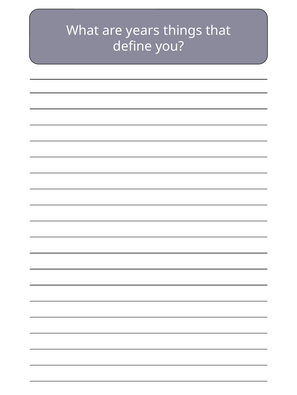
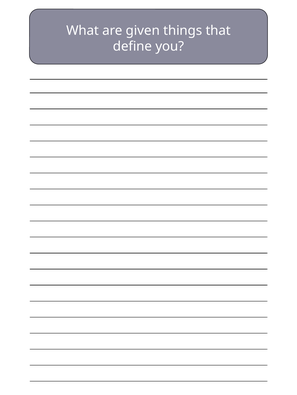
years: years -> given
